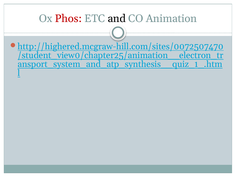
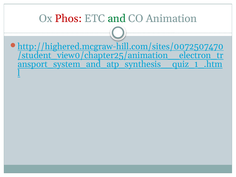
and colour: black -> green
